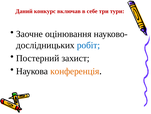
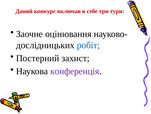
конференція colour: orange -> purple
